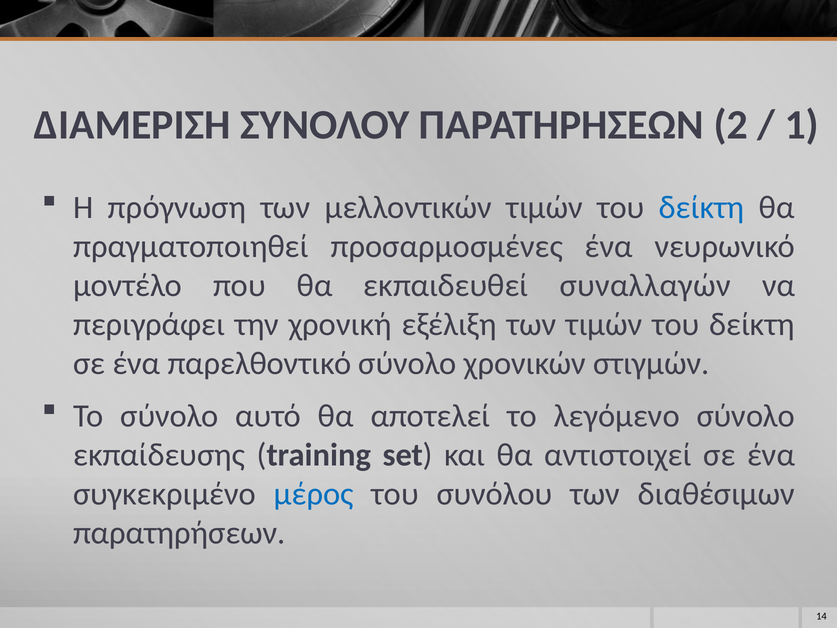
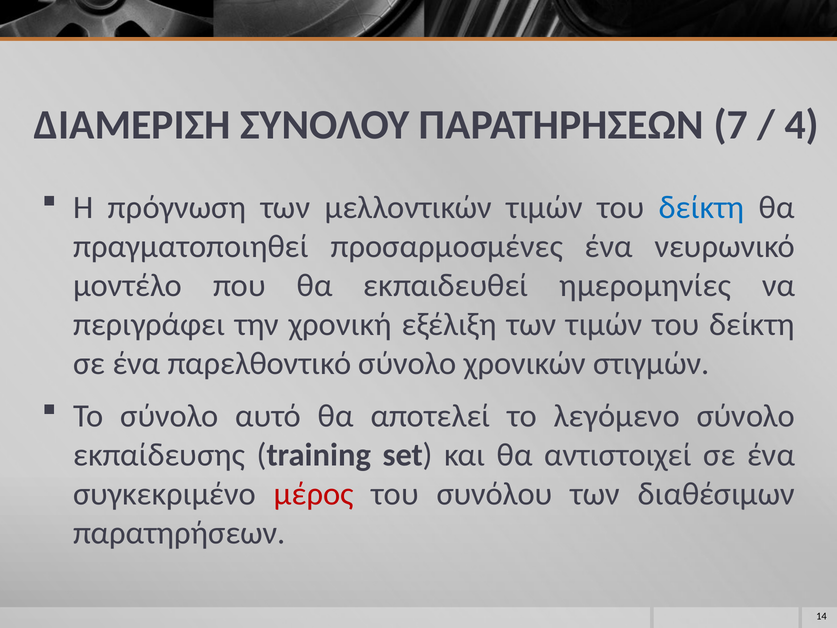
2: 2 -> 7
1: 1 -> 4
συναλλαγών: συναλλαγών -> ημερομηνίες
μέρος colour: blue -> red
